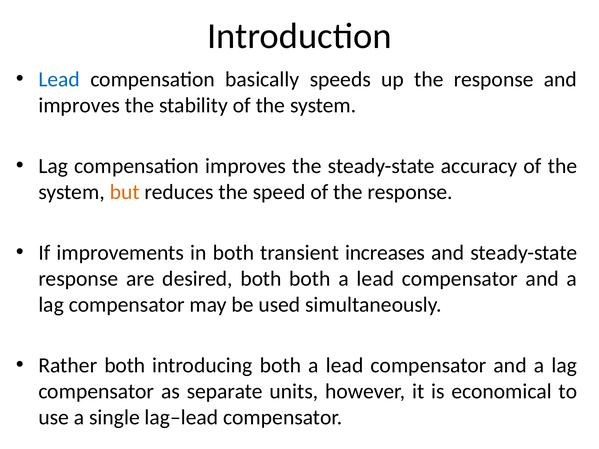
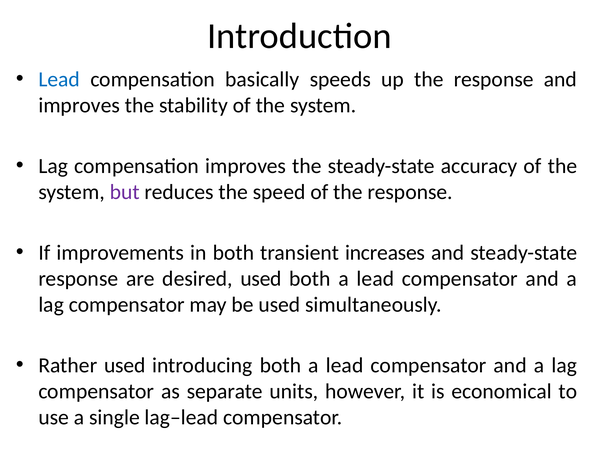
but colour: orange -> purple
desired both: both -> used
Rather both: both -> used
